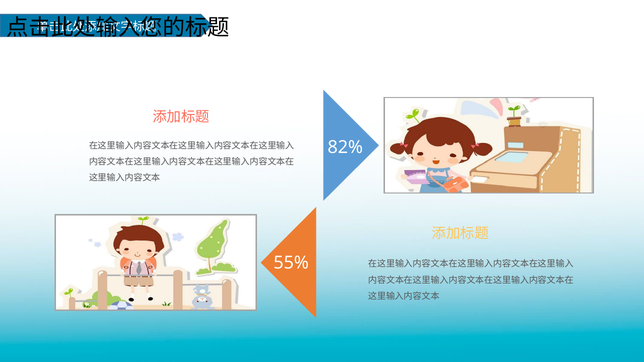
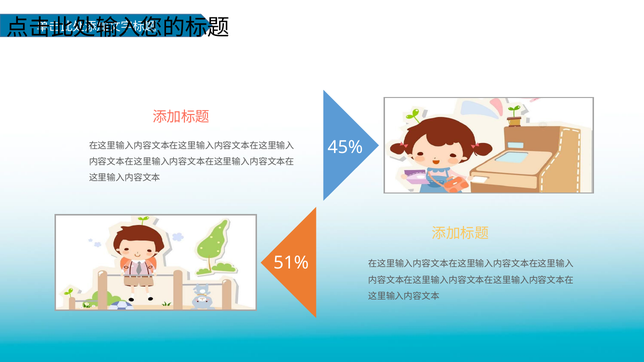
82%: 82% -> 45%
55%: 55% -> 51%
